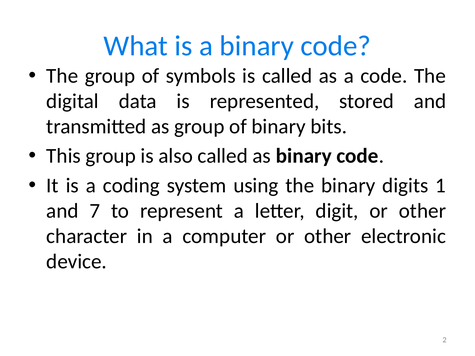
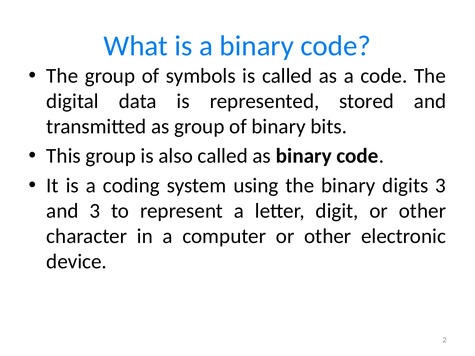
digits 1: 1 -> 3
and 7: 7 -> 3
